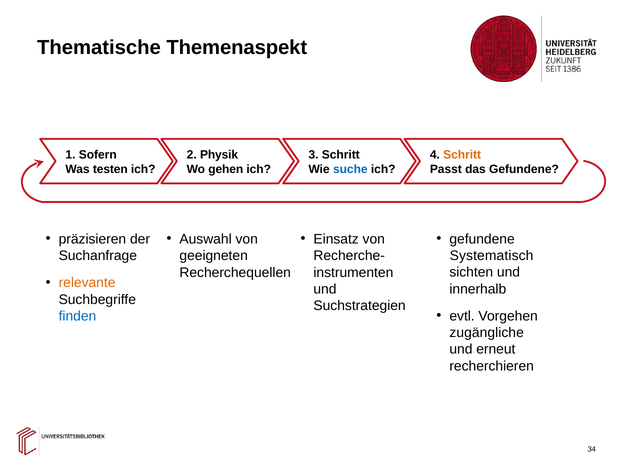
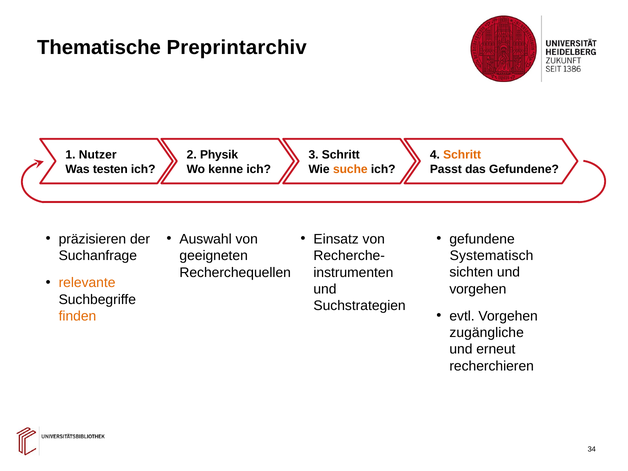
Themenaspekt: Themenaspekt -> Preprintarchiv
Sofern: Sofern -> Nutzer
gehen: gehen -> kenne
suche colour: blue -> orange
innerhalb at (478, 289): innerhalb -> vorgehen
finden colour: blue -> orange
